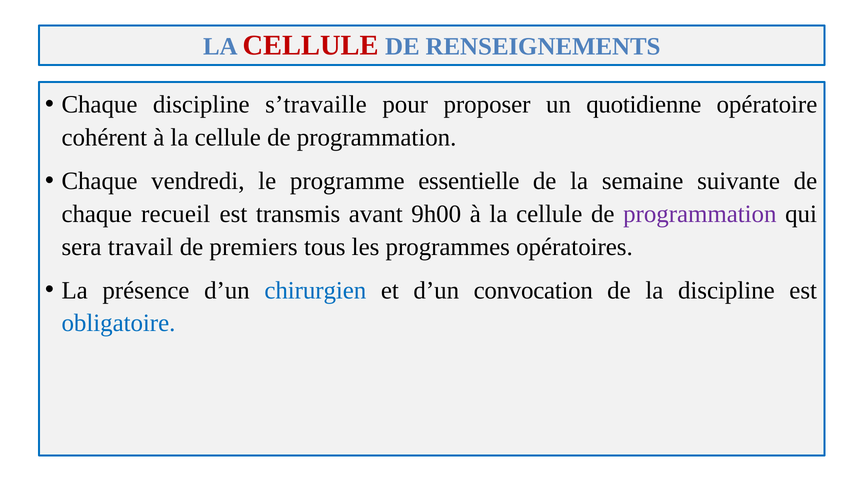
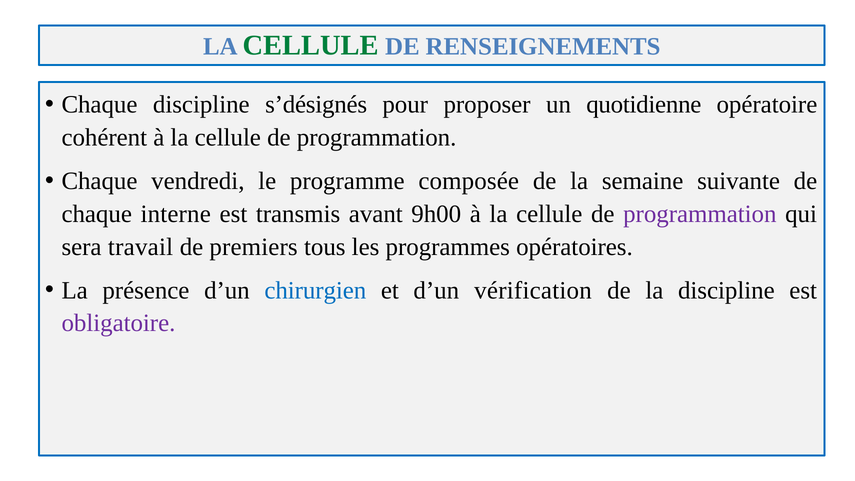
CELLULE at (311, 45) colour: red -> green
s’travaille: s’travaille -> s’désignés
essentielle: essentielle -> composée
recueil: recueil -> interne
convocation: convocation -> vérification
obligatoire colour: blue -> purple
